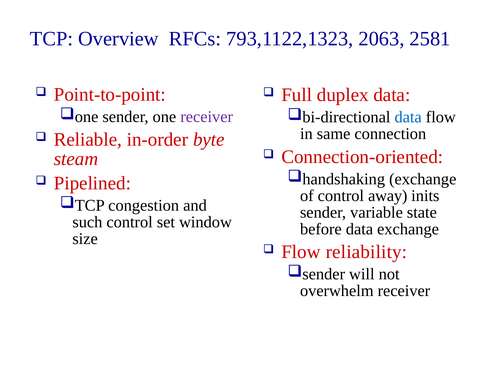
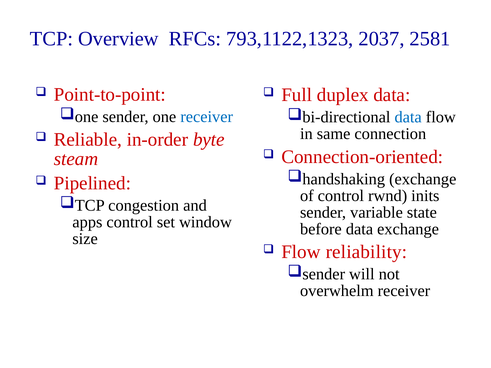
2063: 2063 -> 2037
receiver at (207, 117) colour: purple -> blue
away: away -> rwnd
such: such -> apps
